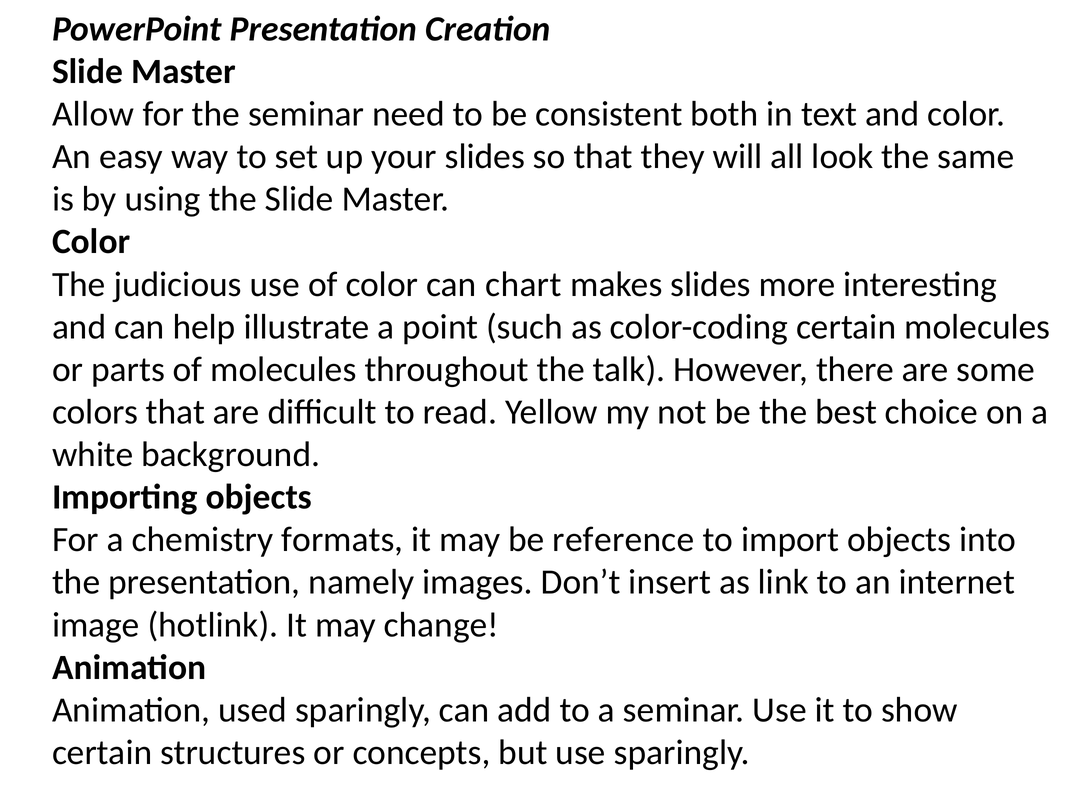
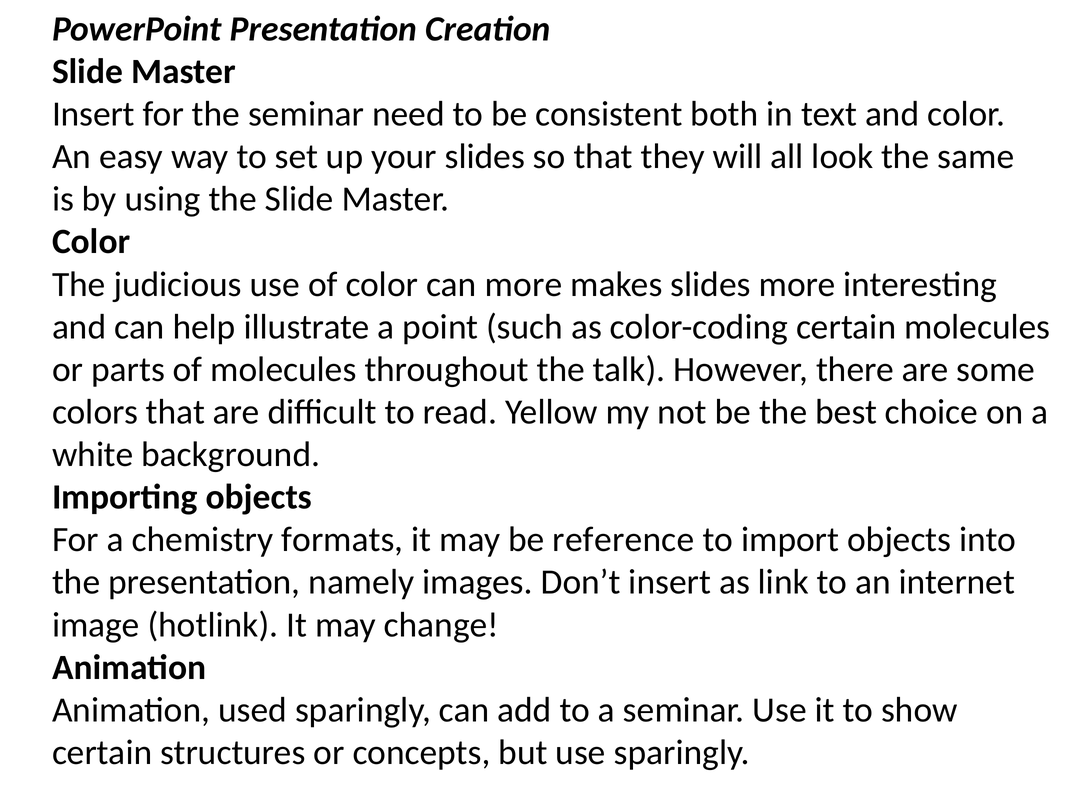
Allow at (93, 114): Allow -> Insert
can chart: chart -> more
